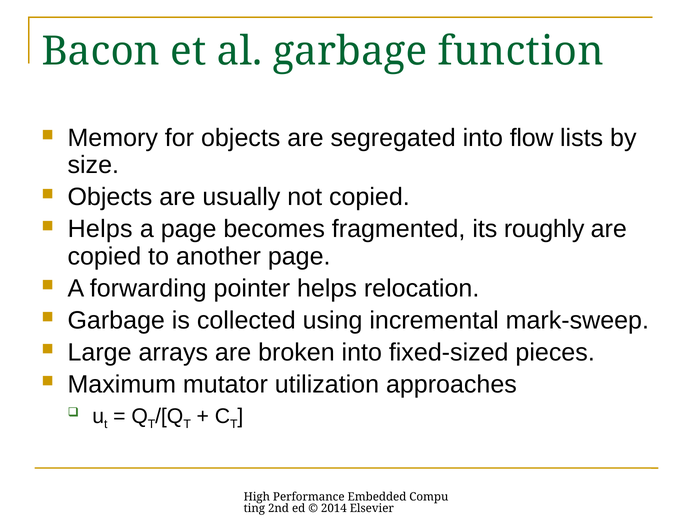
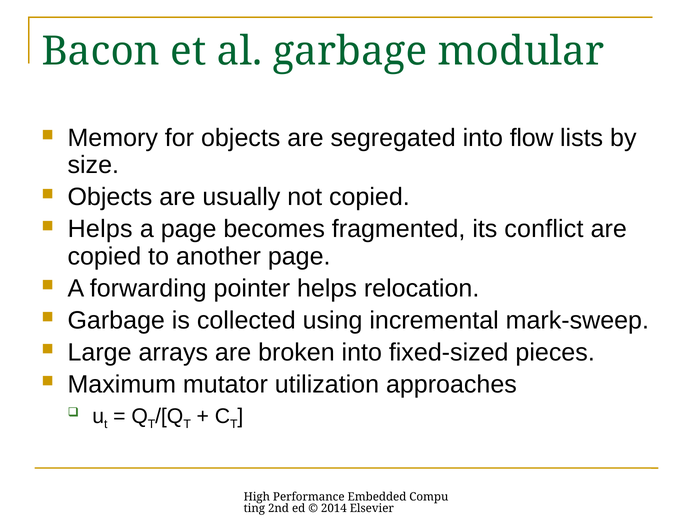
function: function -> modular
roughly: roughly -> conflict
